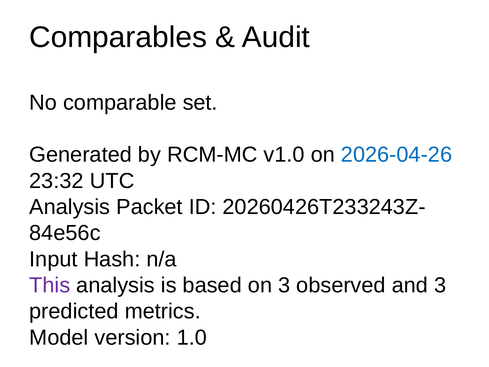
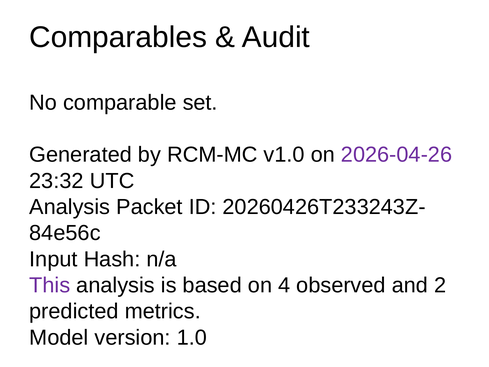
2026-04-26 colour: blue -> purple
on 3: 3 -> 4
and 3: 3 -> 2
